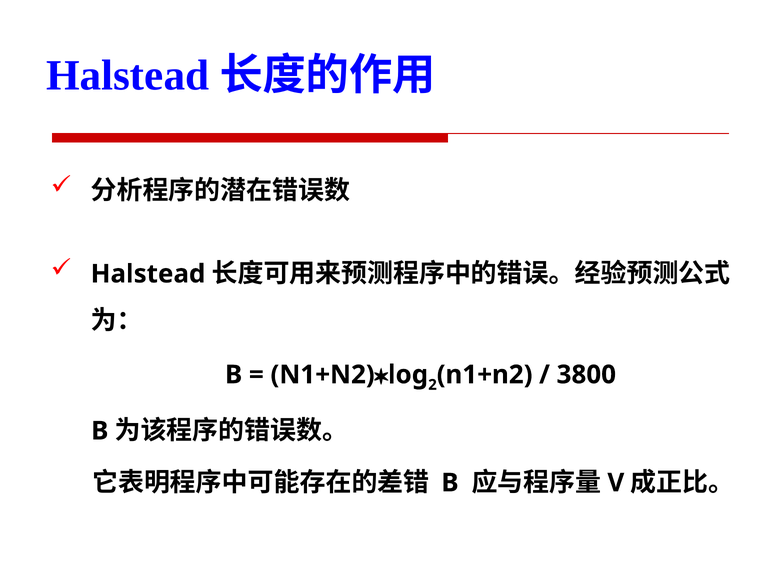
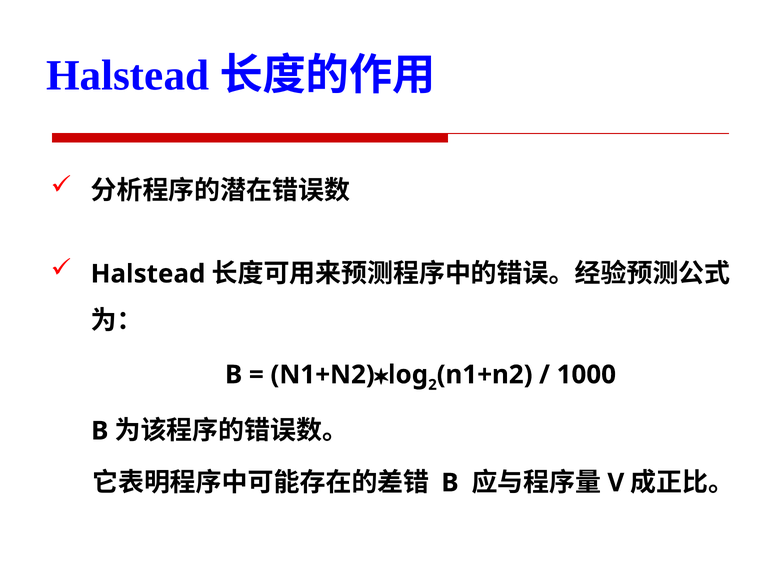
3800: 3800 -> 1000
